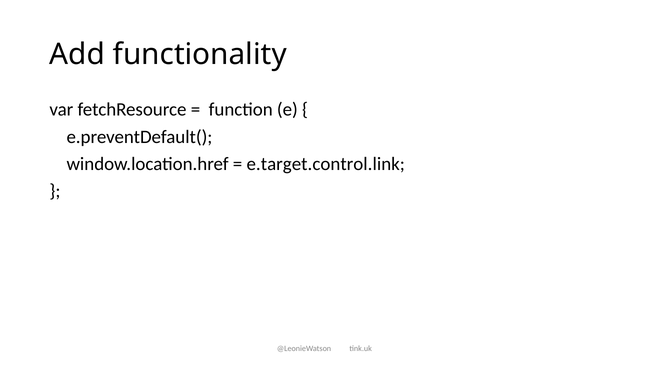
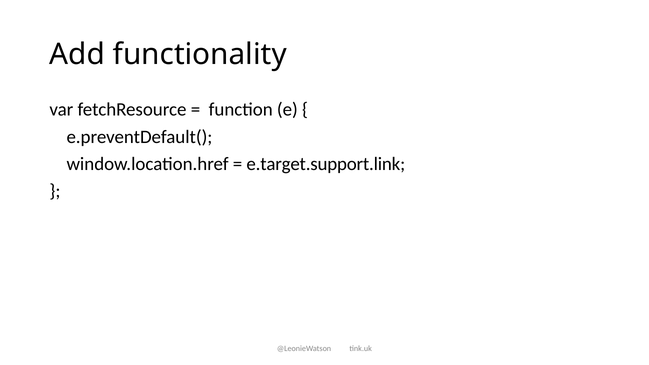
e.target.control.link: e.target.control.link -> e.target.support.link
